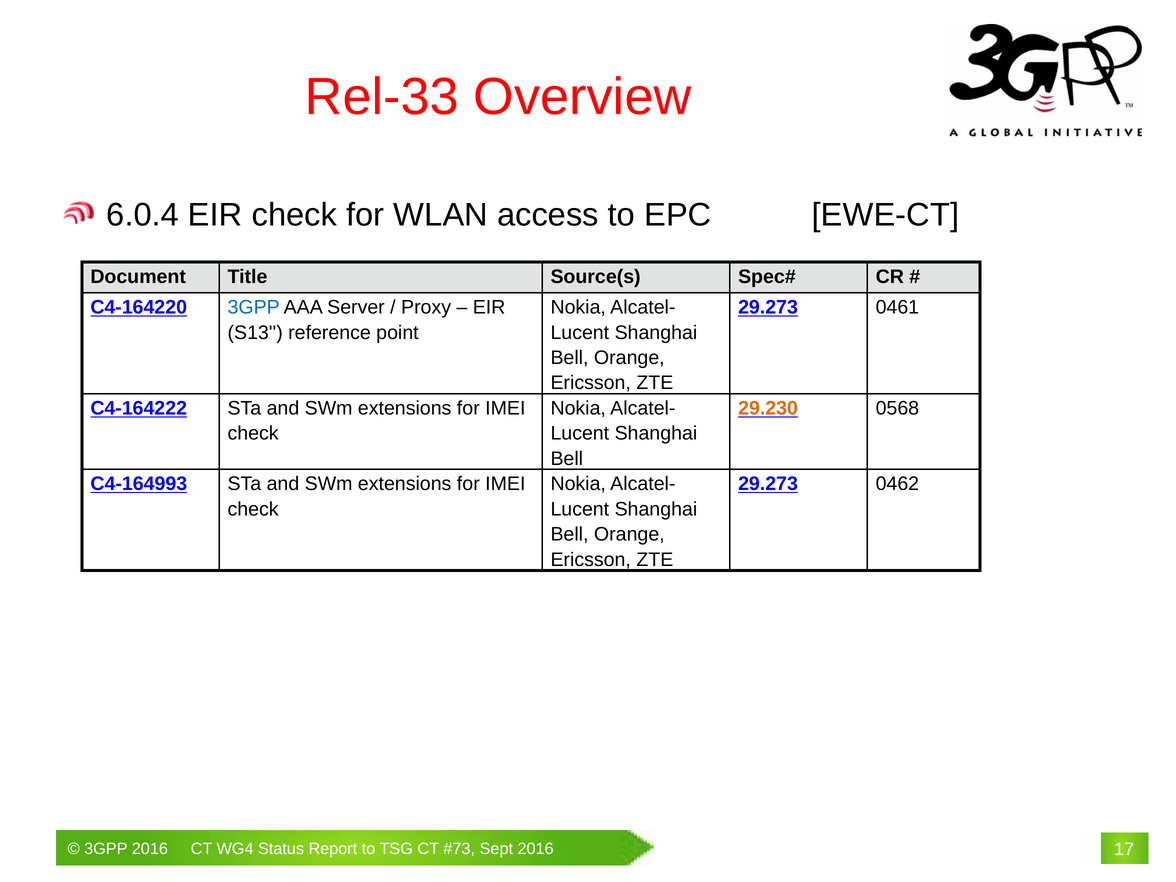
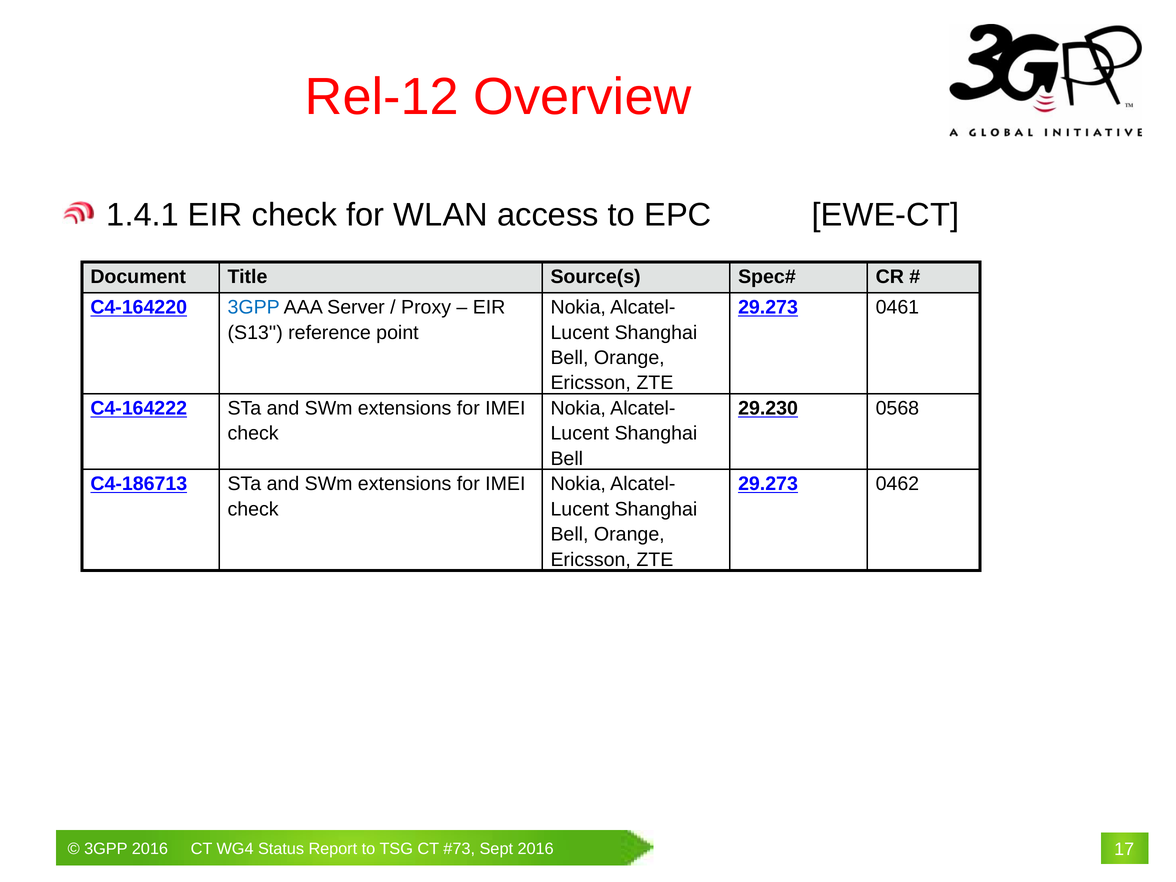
Rel-33: Rel-33 -> Rel-12
6.0.4: 6.0.4 -> 1.4.1
29.230 colour: orange -> black
C4-164993: C4-164993 -> C4-186713
